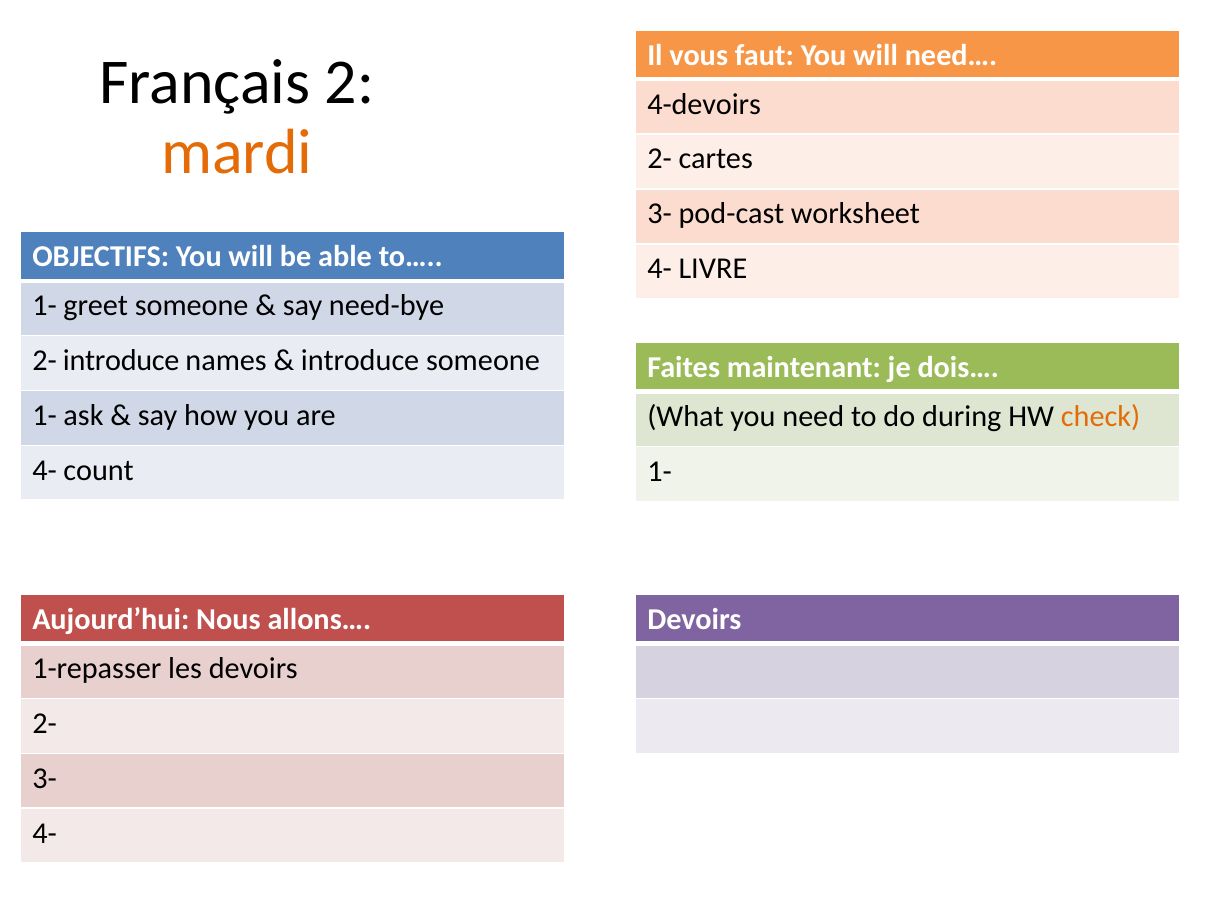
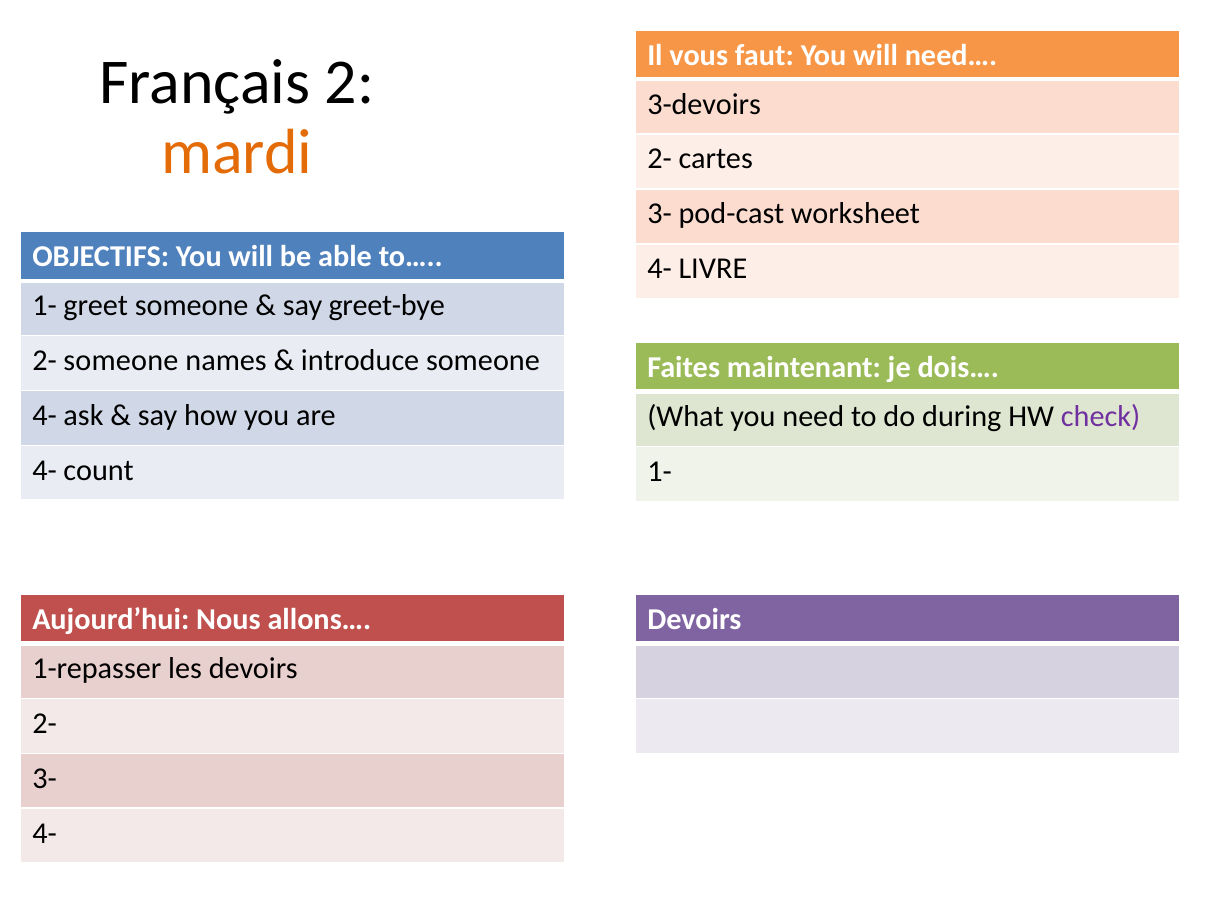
4-devoirs: 4-devoirs -> 3-devoirs
need-bye: need-bye -> greet-bye
2- introduce: introduce -> someone
1- at (45, 416): 1- -> 4-
check colour: orange -> purple
